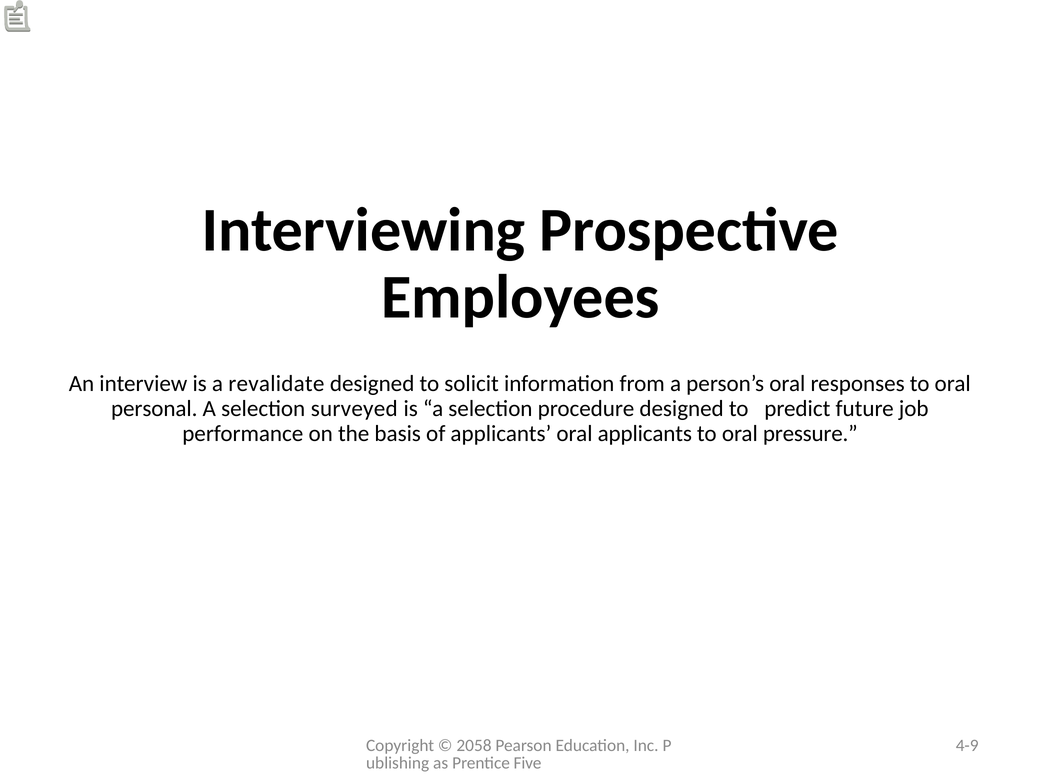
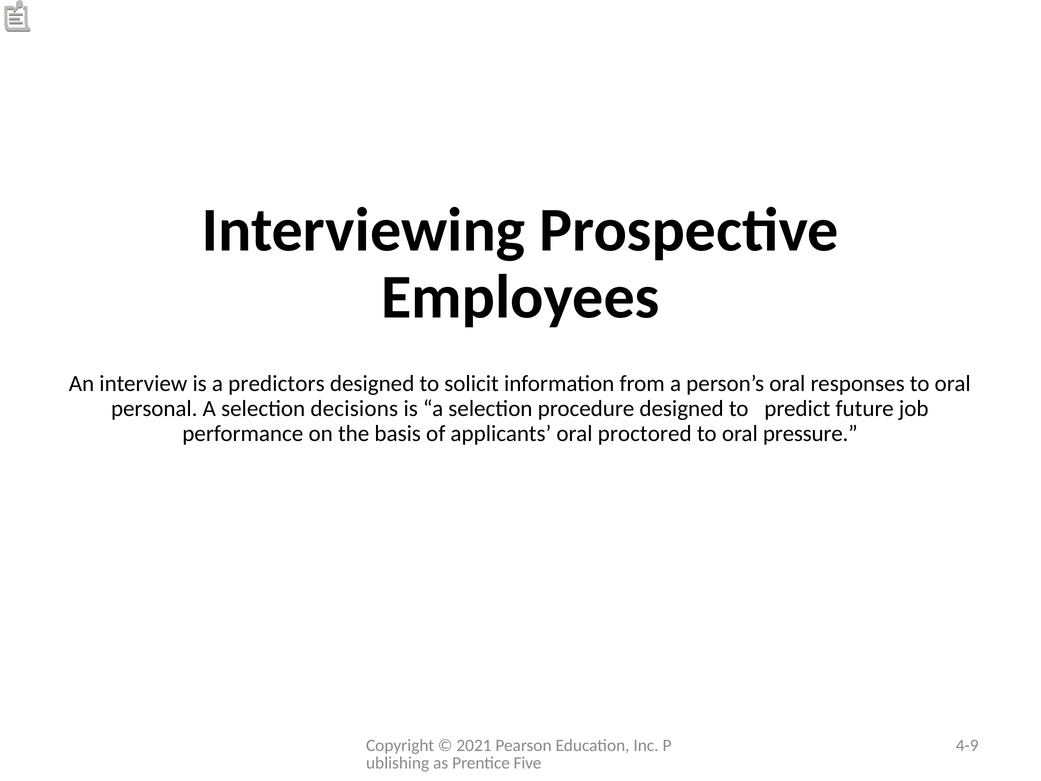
revalidate: revalidate -> predictors
surveyed: surveyed -> decisions
oral applicants: applicants -> proctored
2058: 2058 -> 2021
